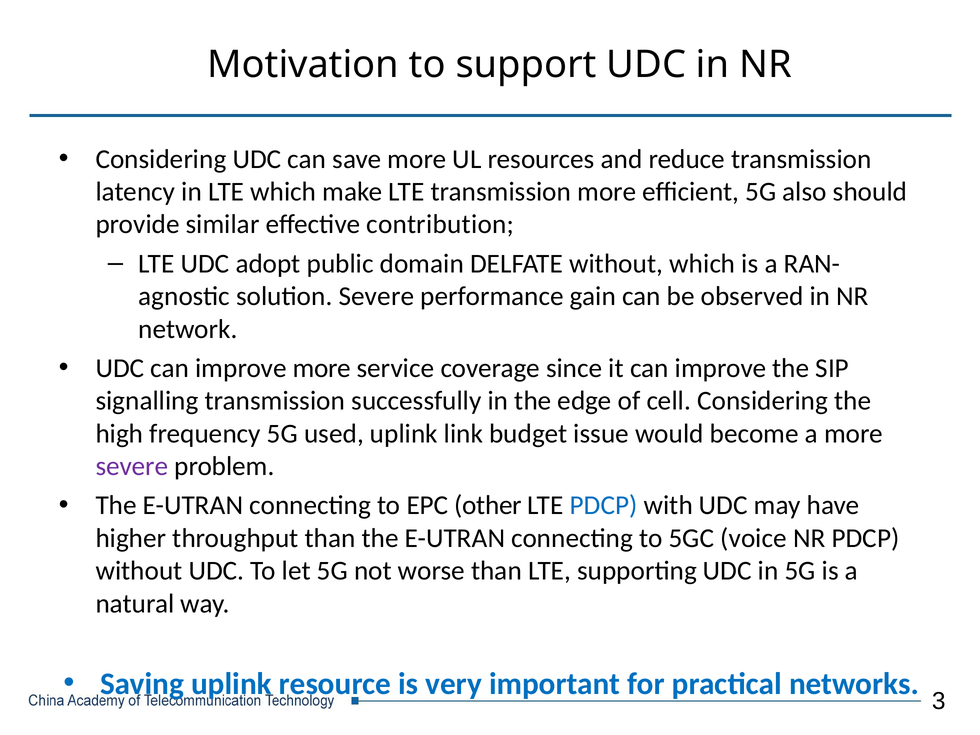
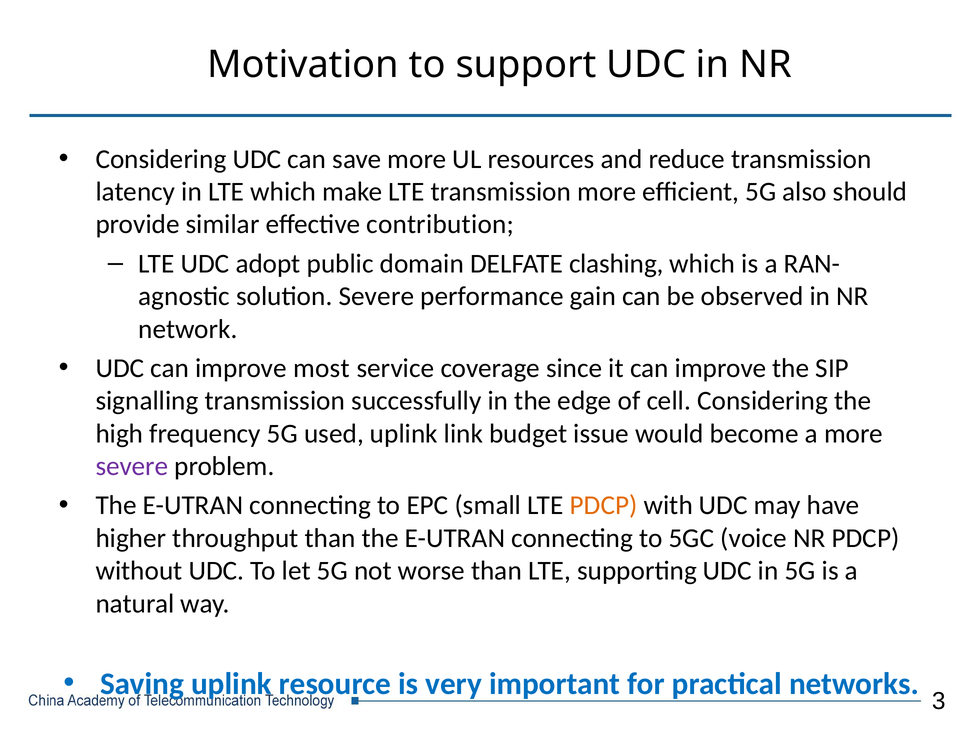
DELFATE without: without -> clashing
improve more: more -> most
other: other -> small
PDCP at (604, 505) colour: blue -> orange
